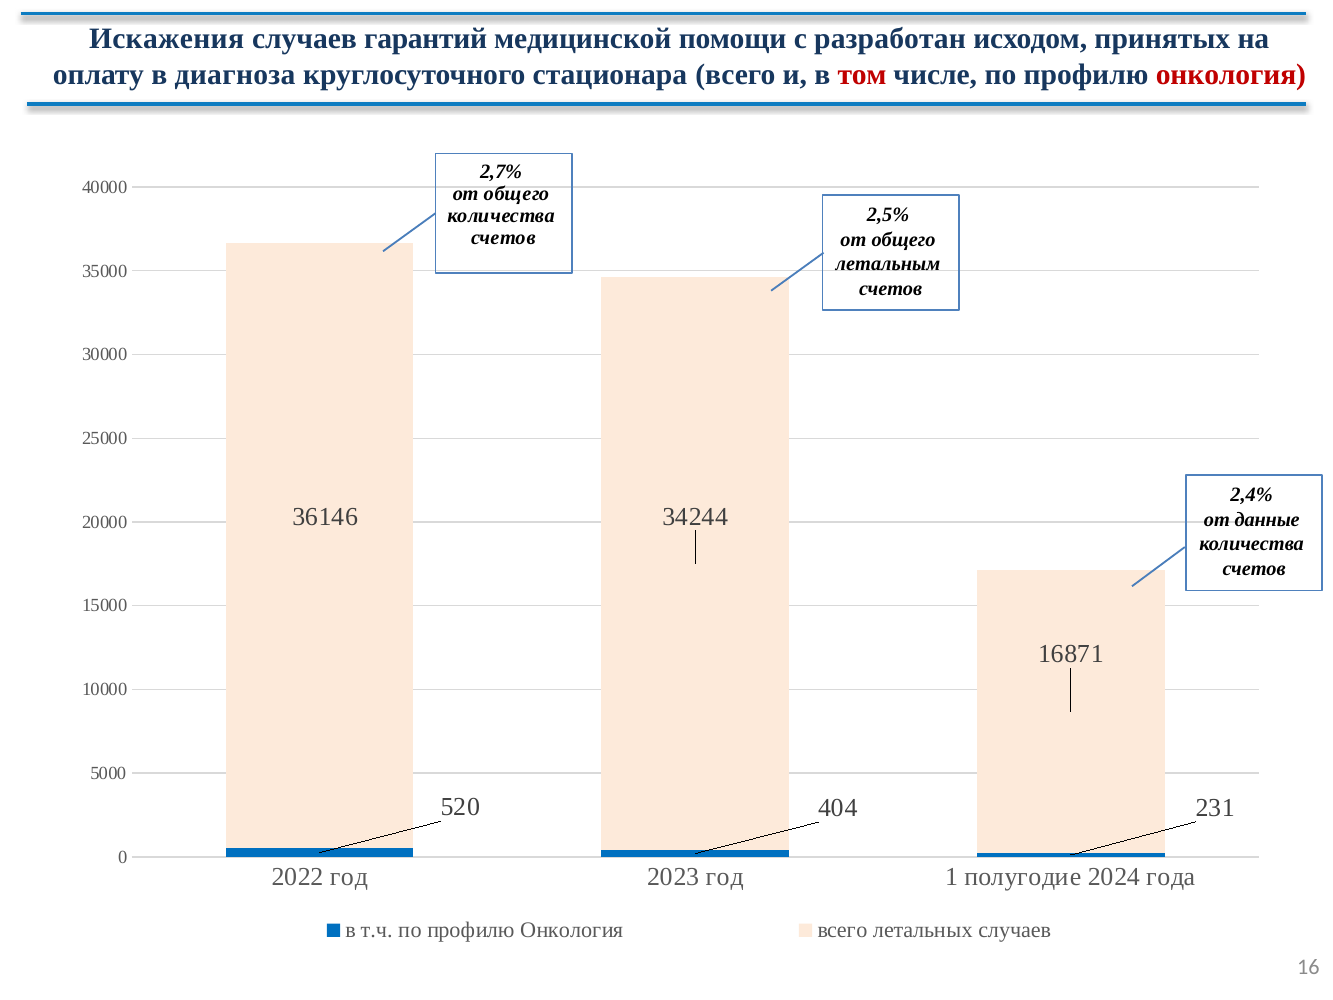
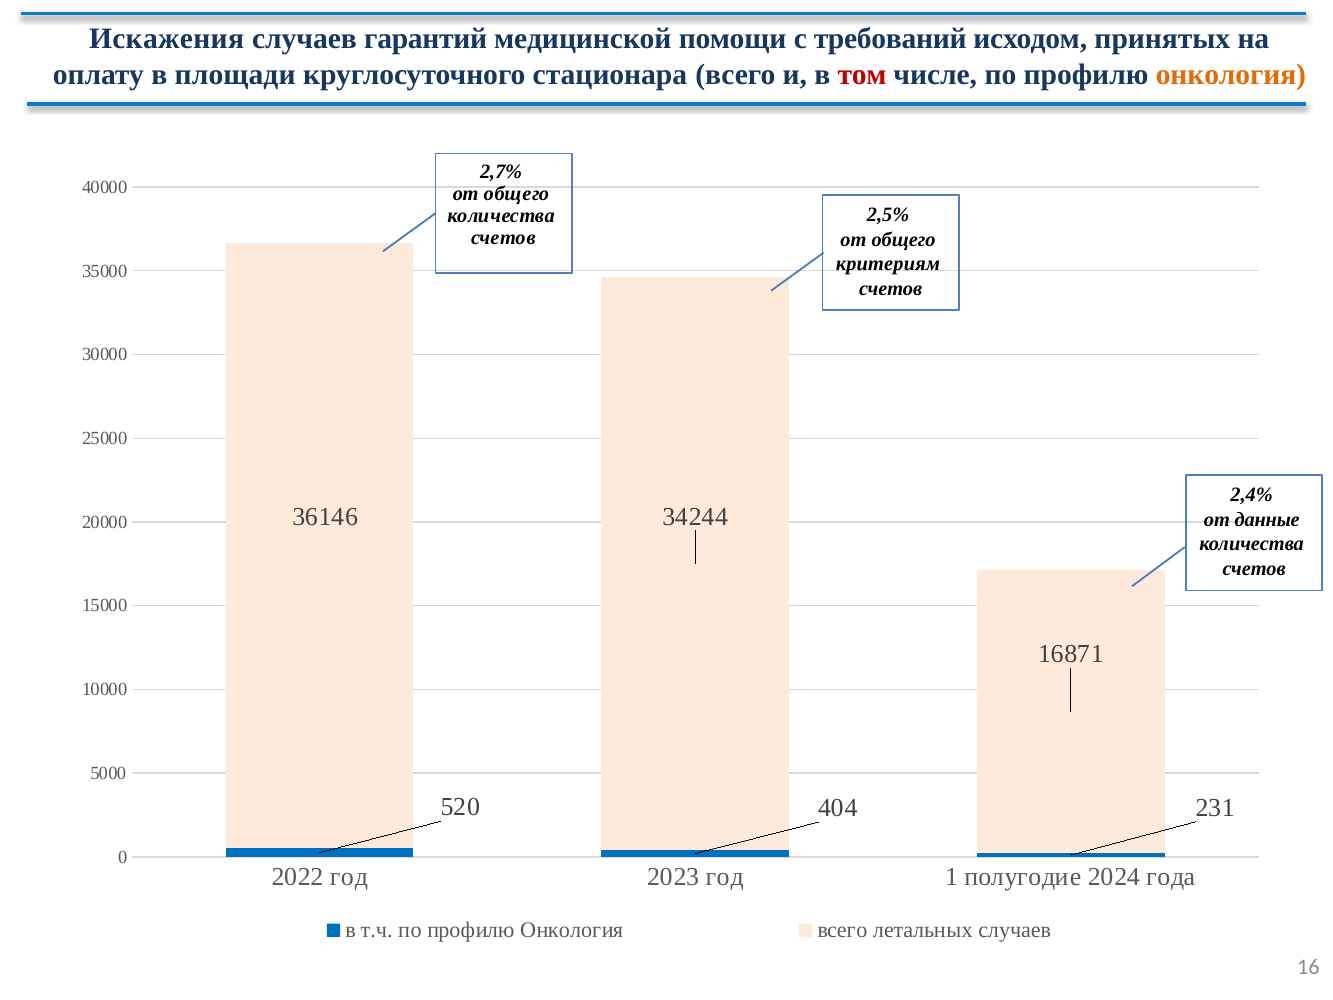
разработан: разработан -> требований
диагноза: диагноза -> площади
онкология at (1231, 74) colour: red -> orange
летальным: летальным -> критериям
